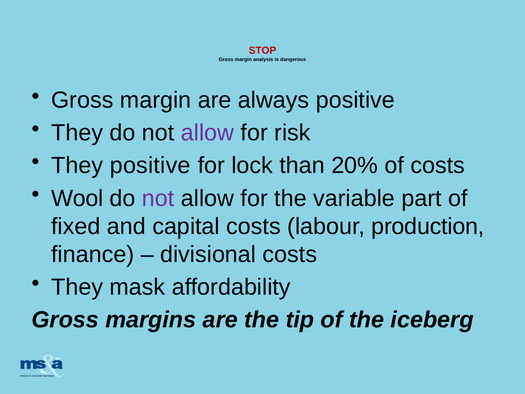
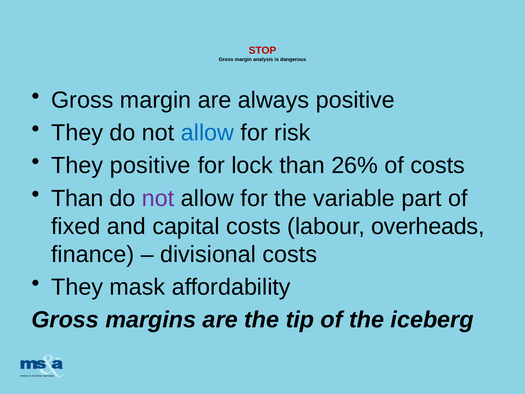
allow at (207, 133) colour: purple -> blue
20%: 20% -> 26%
Wool at (77, 198): Wool -> Than
production: production -> overheads
